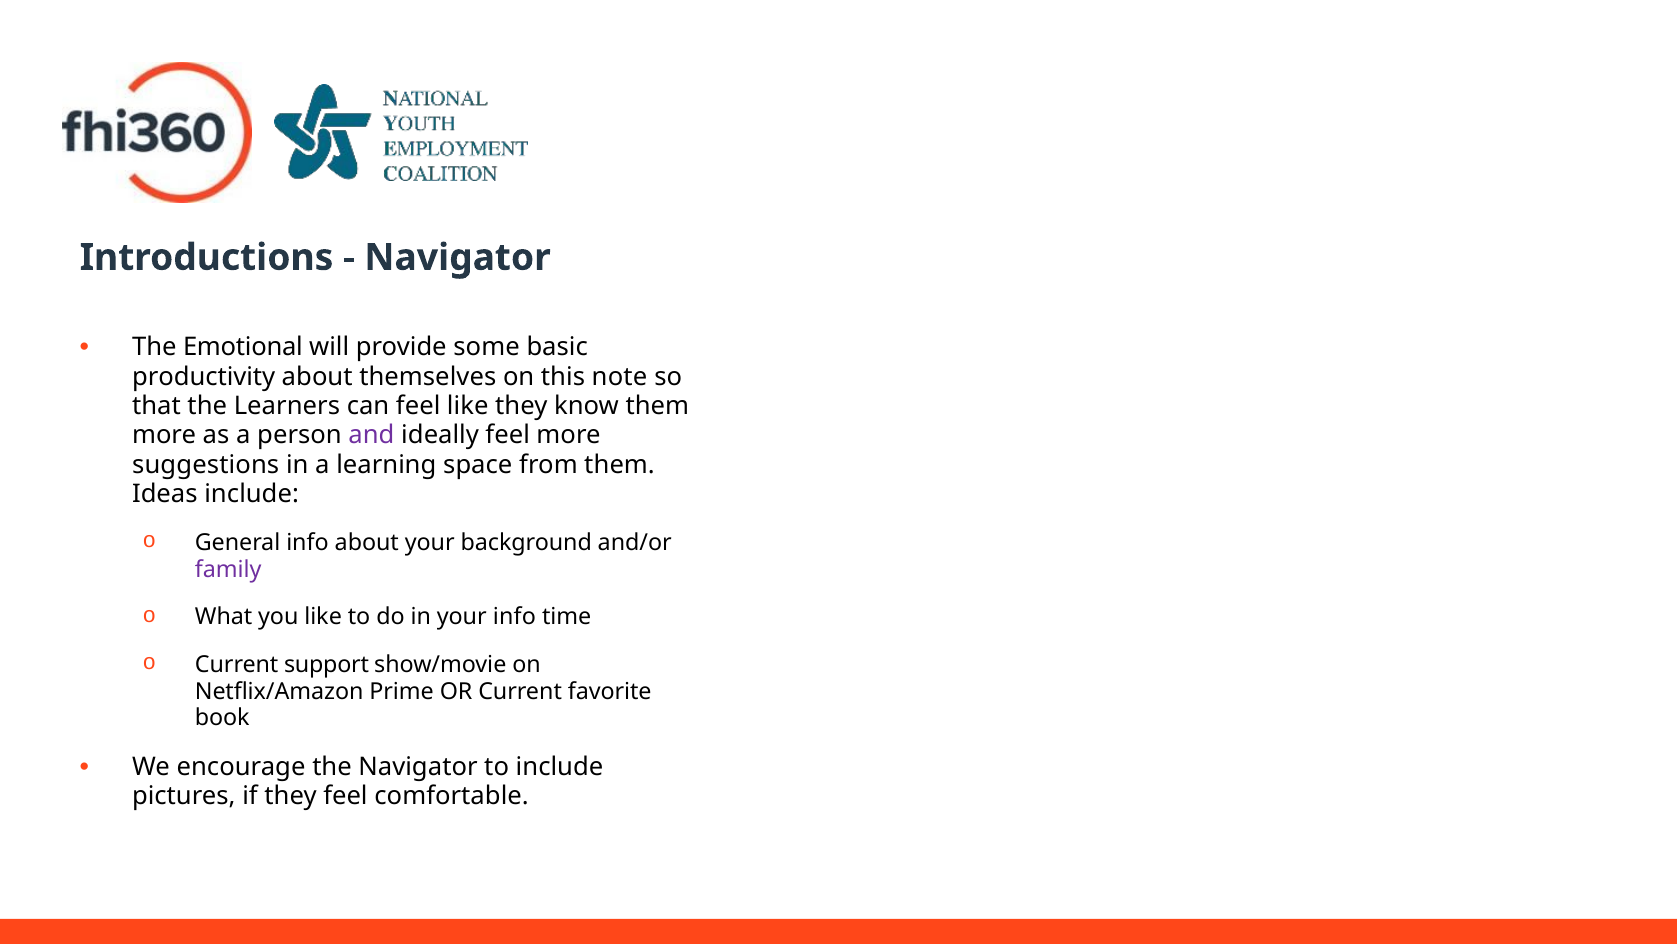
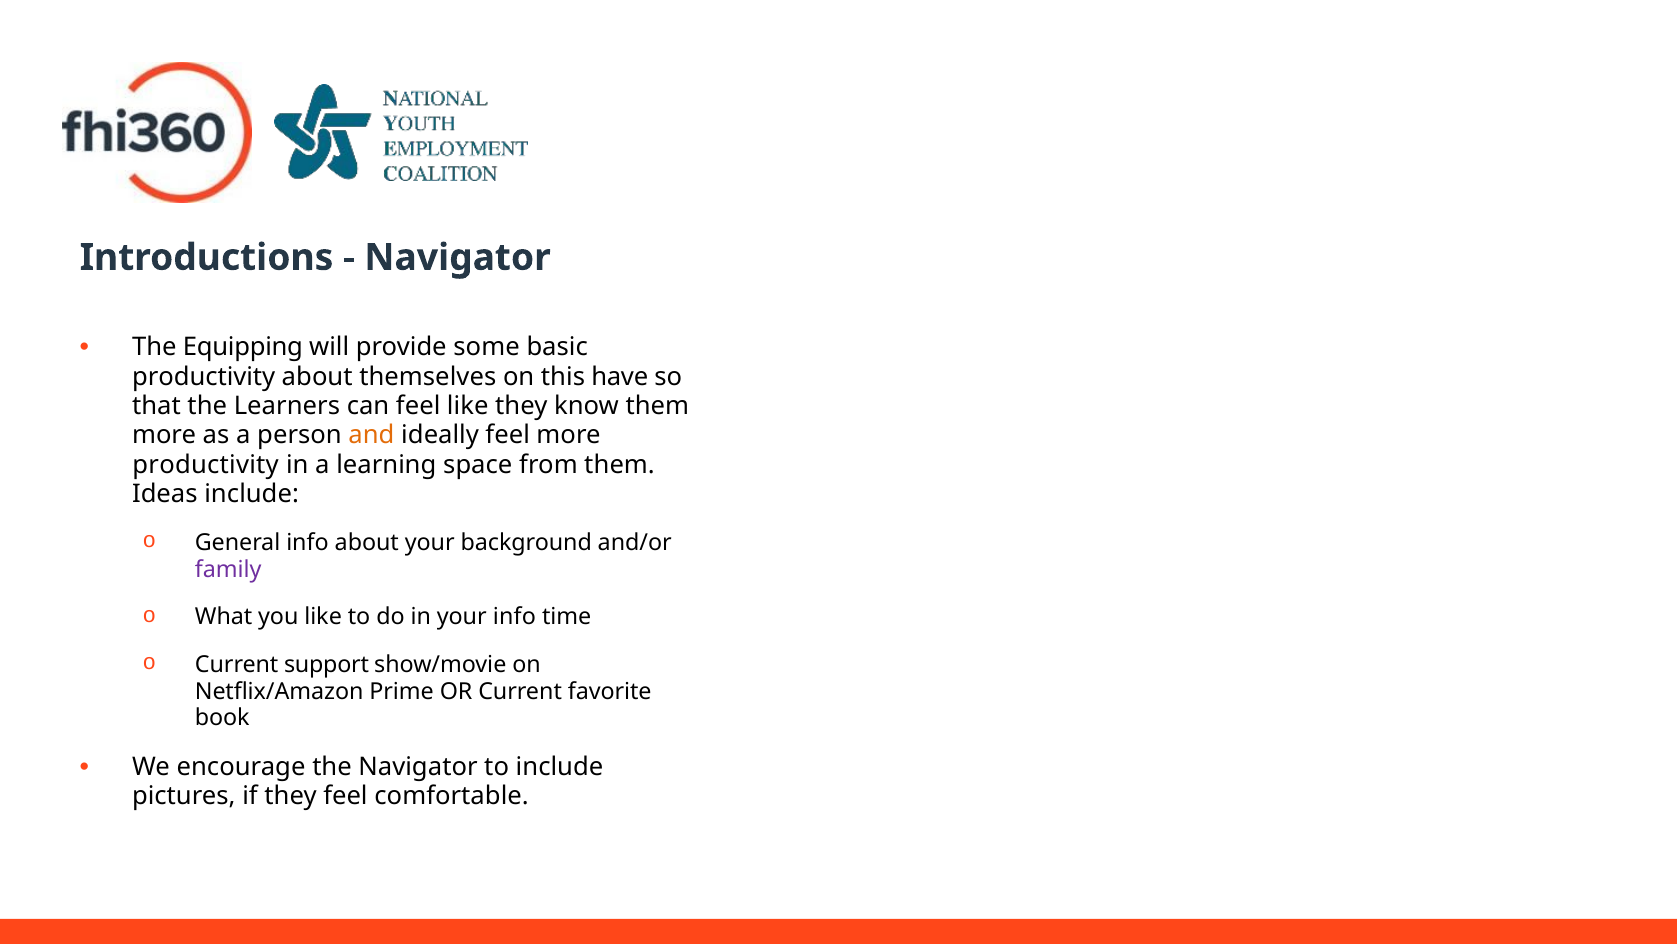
Emotional: Emotional -> Equipping
note: note -> have
and colour: purple -> orange
suggestions at (206, 464): suggestions -> productivity
